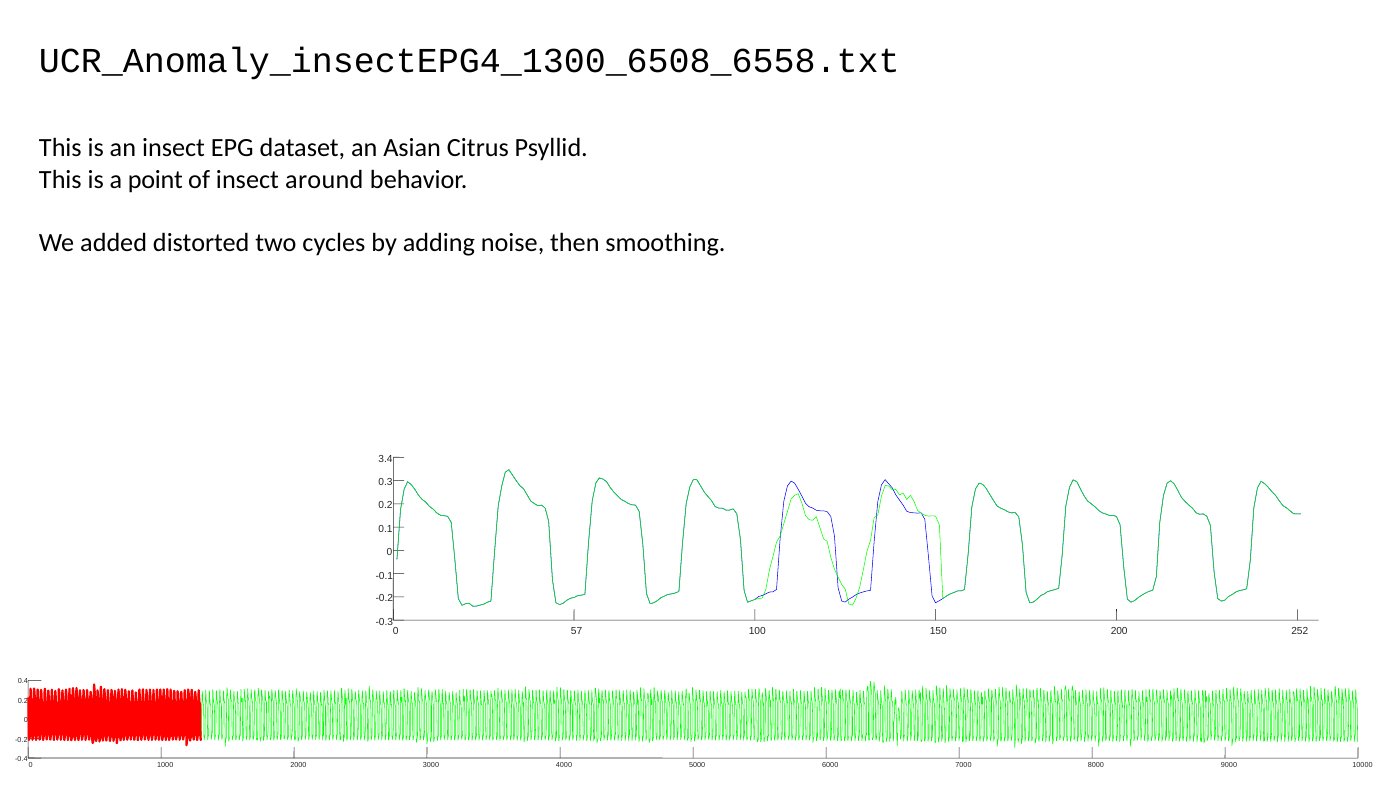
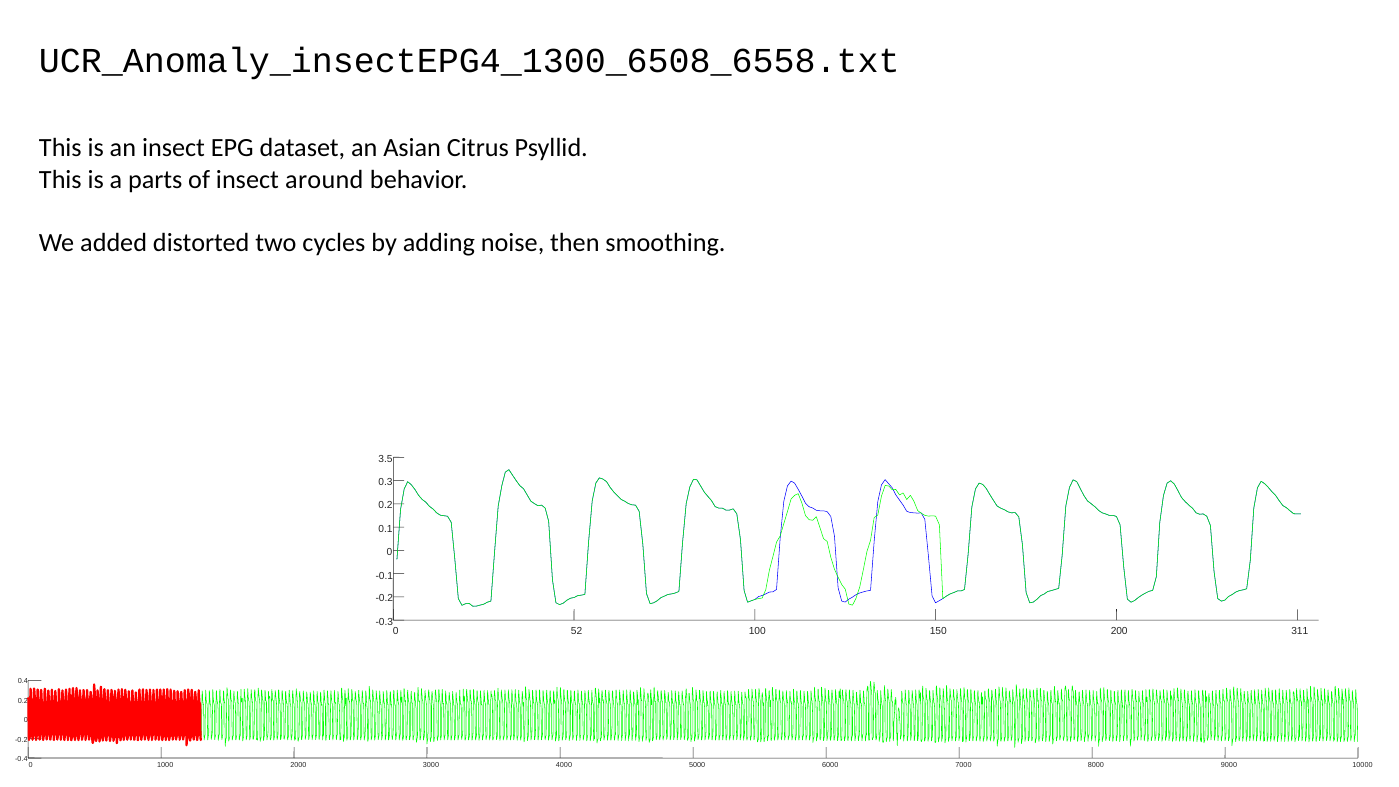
point: point -> parts
3.4: 3.4 -> 3.5
57: 57 -> 52
252: 252 -> 311
